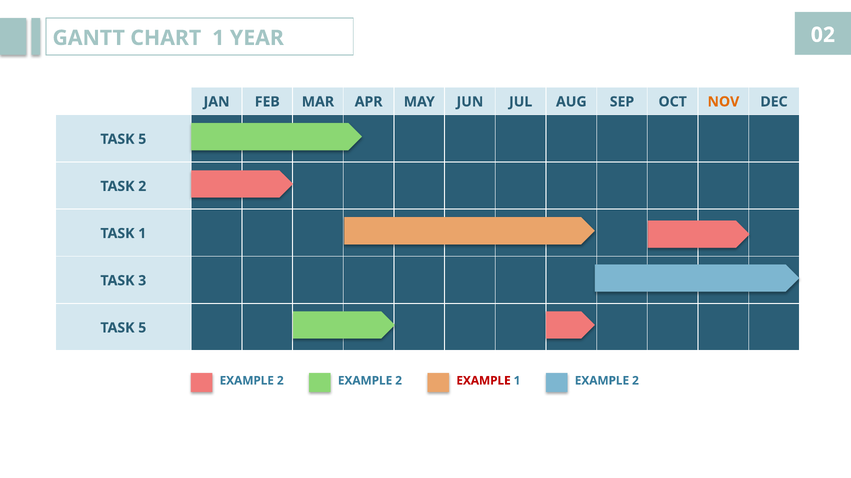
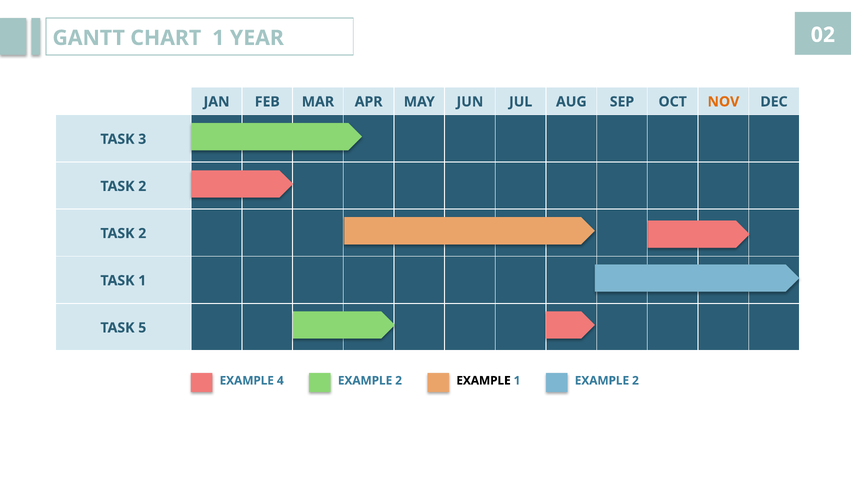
5 at (142, 139): 5 -> 3
1 at (142, 234): 1 -> 2
TASK 3: 3 -> 1
2 at (280, 381): 2 -> 4
EXAMPLE at (484, 381) colour: red -> black
